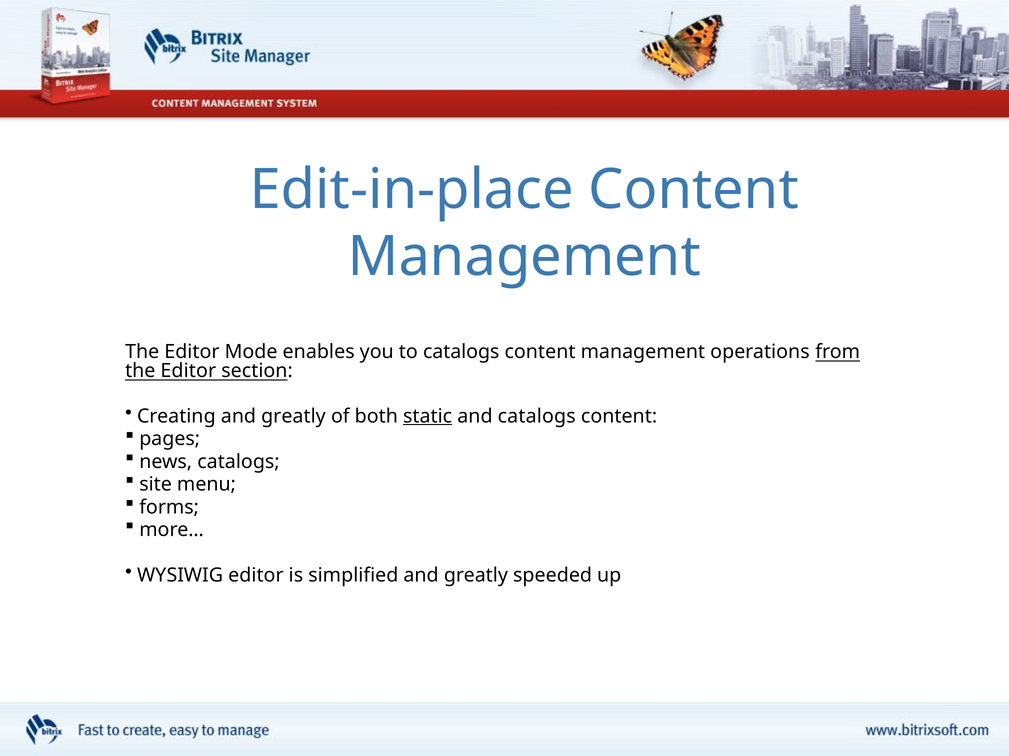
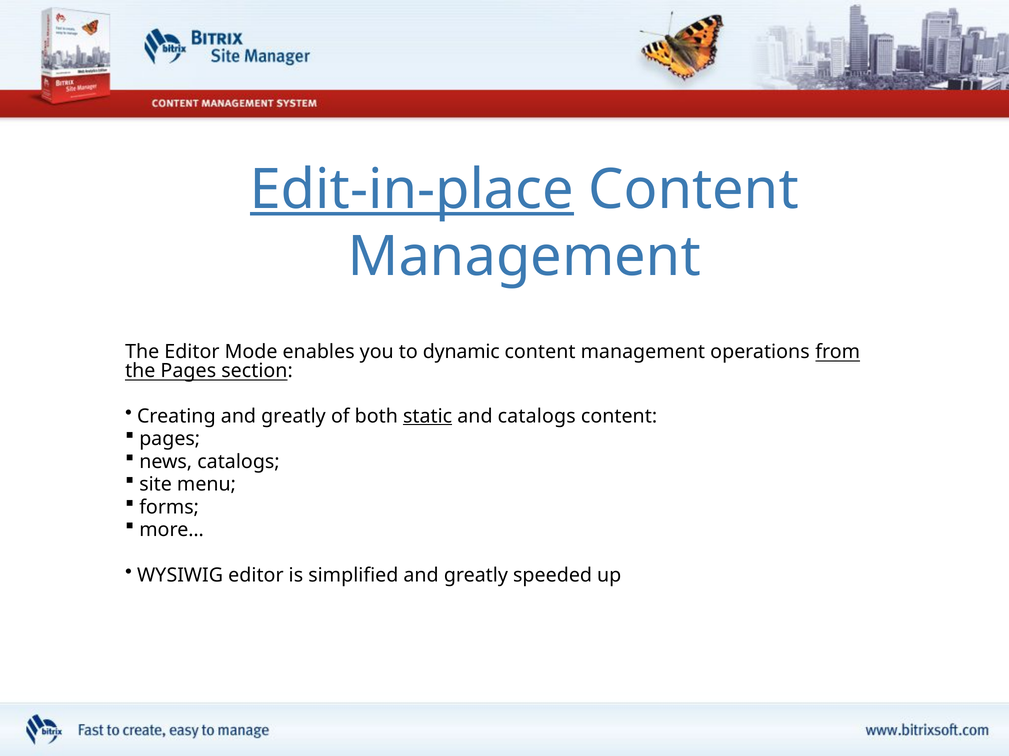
Edit-in-place underline: none -> present
to catalogs: catalogs -> dynamic
Editor at (188, 371): Editor -> Pages
